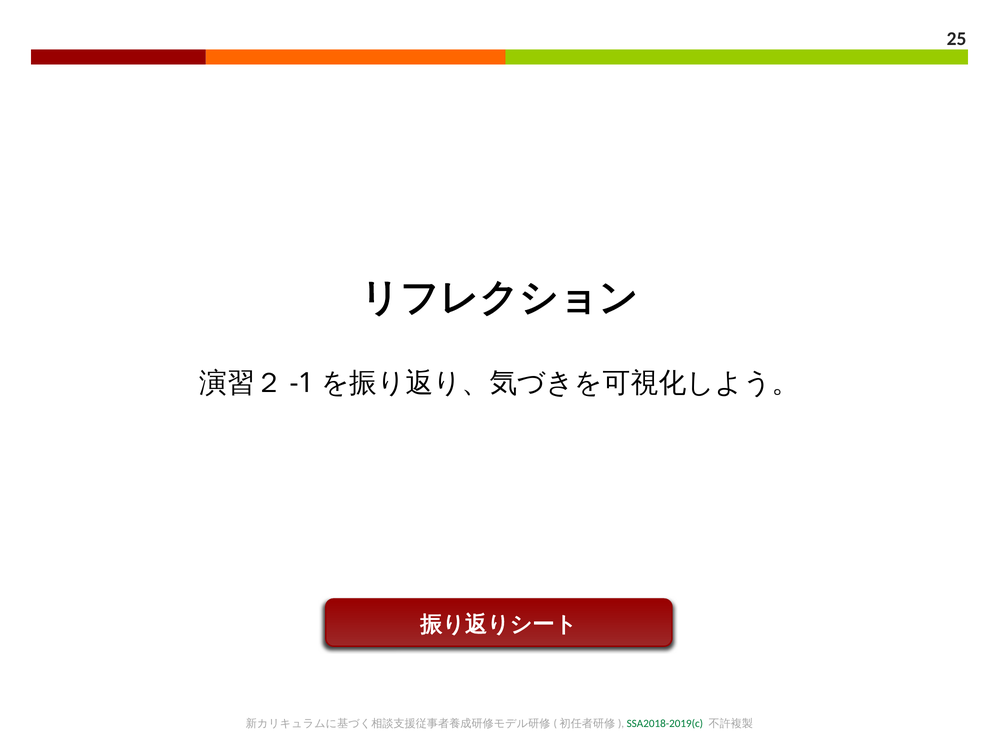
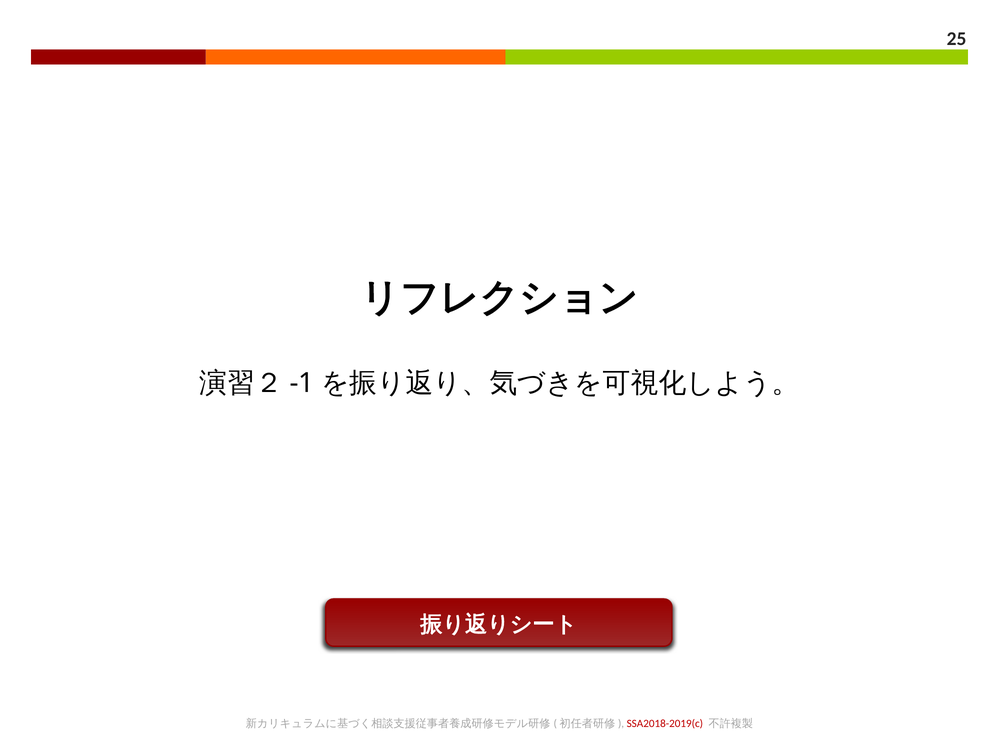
SSA2018-2019(c colour: green -> red
